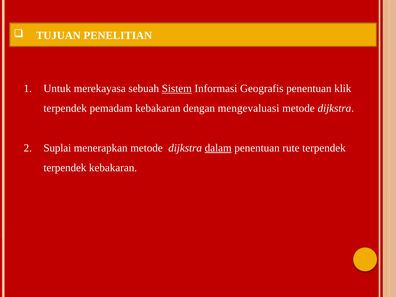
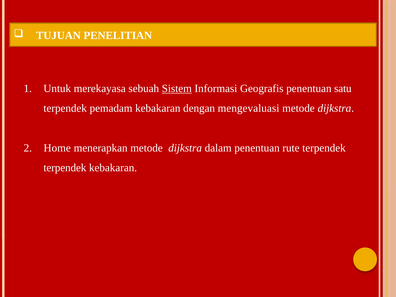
klik: klik -> satu
Suplai: Suplai -> Home
dalam underline: present -> none
